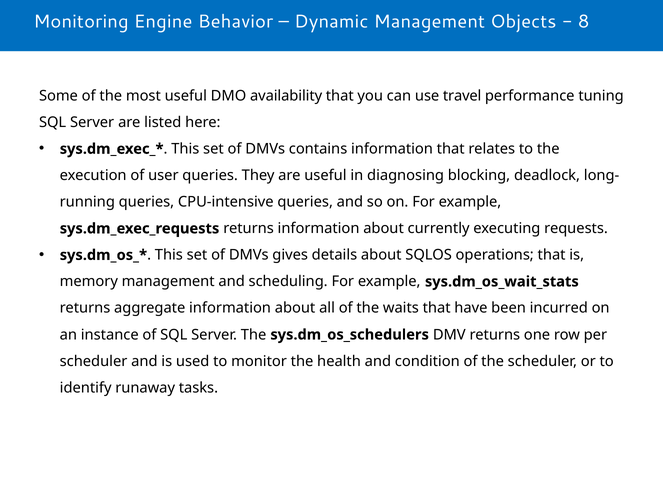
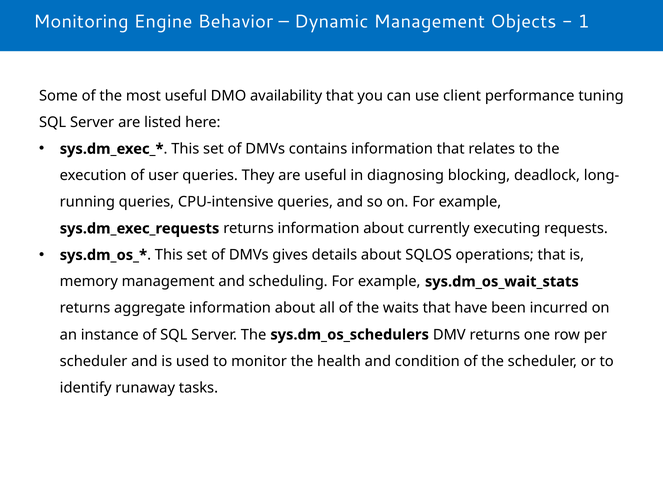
8: 8 -> 1
travel: travel -> client
